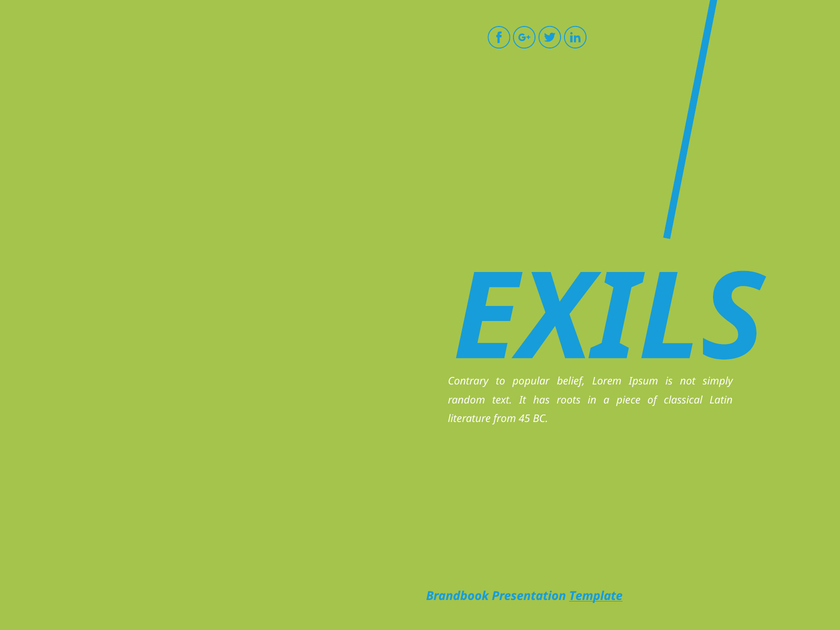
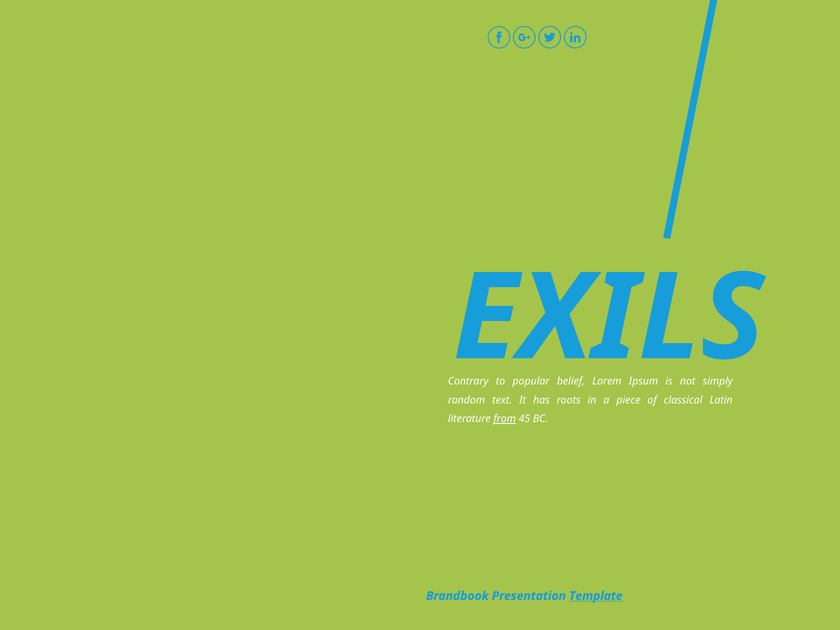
from underline: none -> present
